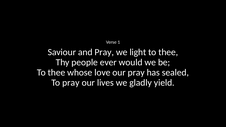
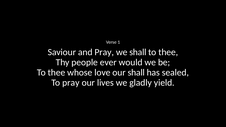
we light: light -> shall
our pray: pray -> shall
